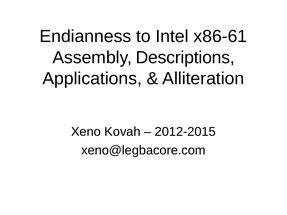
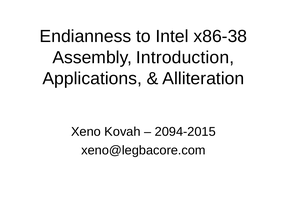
x86-61: x86-61 -> x86-38
Descriptions: Descriptions -> Introduction
2012-2015: 2012-2015 -> 2094-2015
